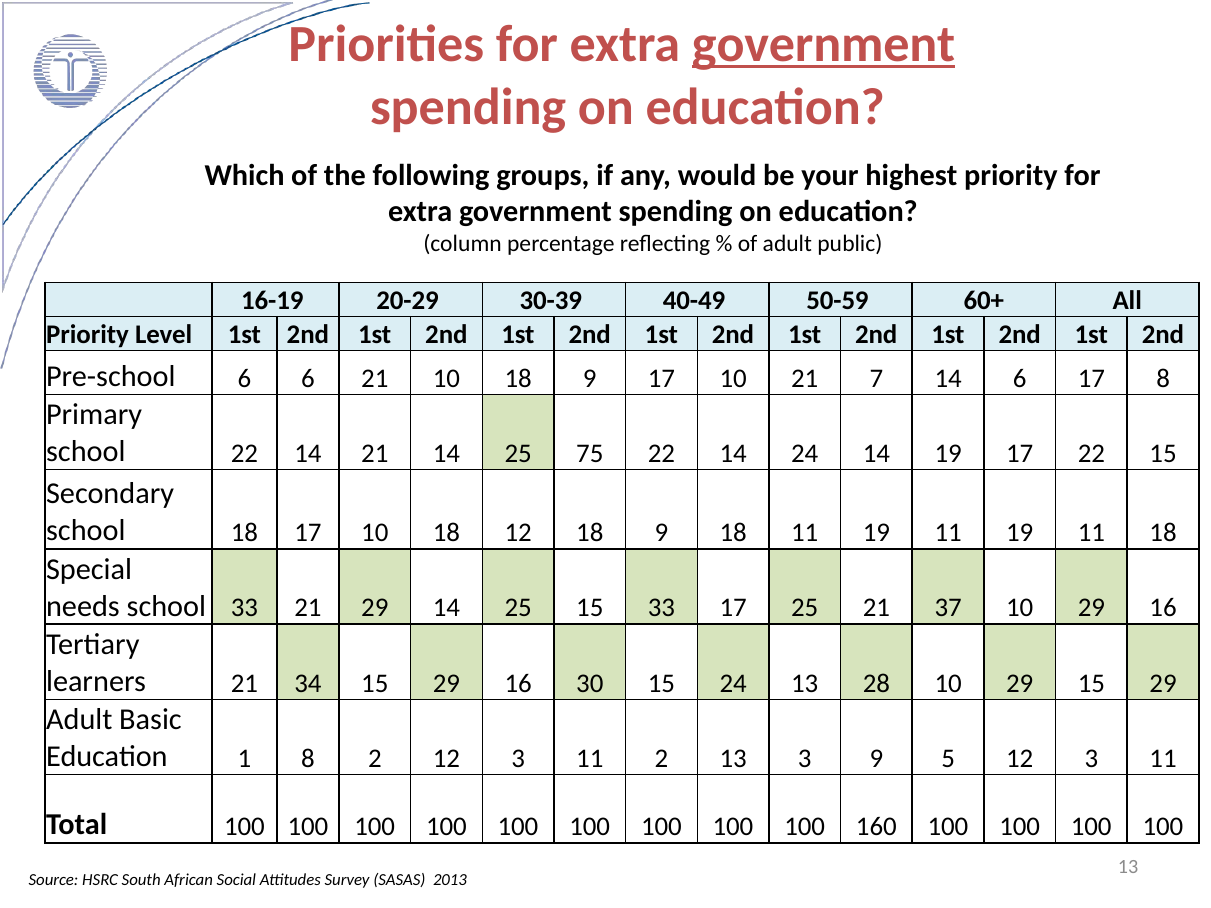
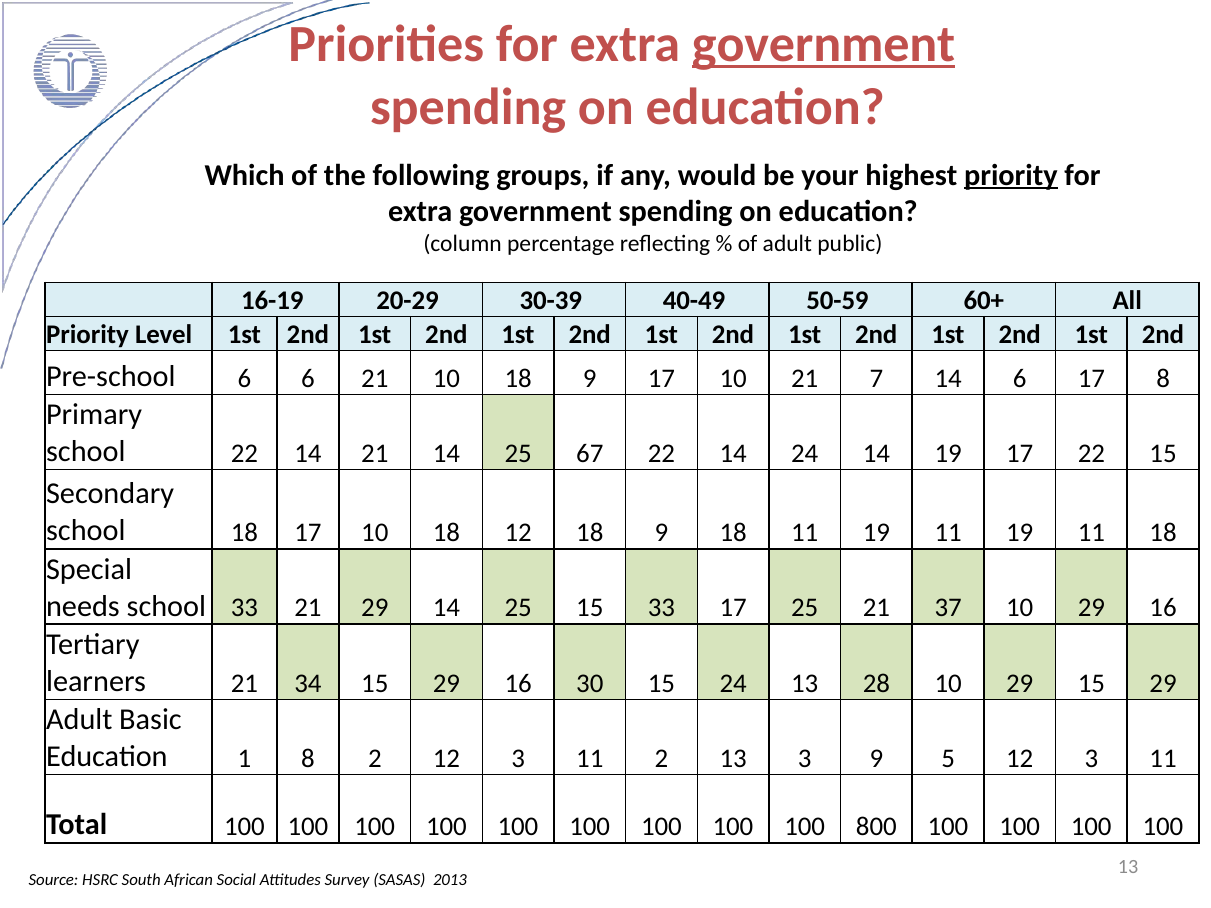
priority at (1011, 175) underline: none -> present
75: 75 -> 67
160: 160 -> 800
